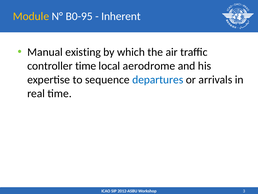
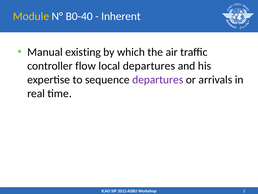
B0-95: B0-95 -> B0-40
controller time: time -> flow
local aerodrome: aerodrome -> departures
departures at (158, 80) colour: blue -> purple
